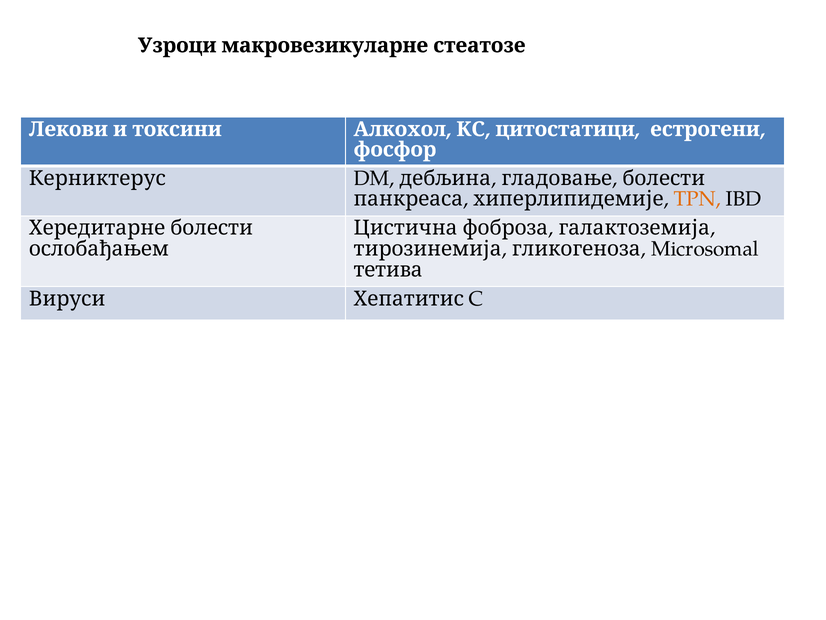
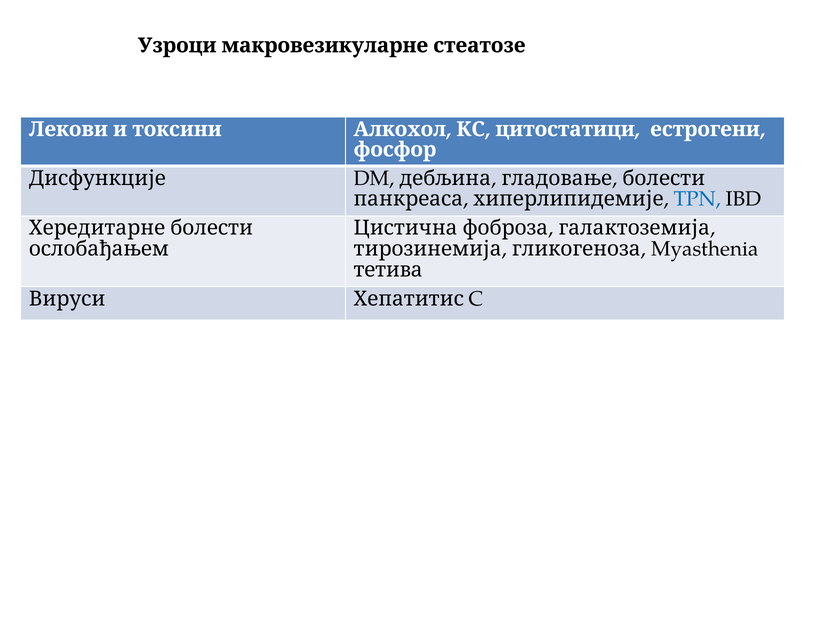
Керниктерус: Керниктерус -> Дисфункције
TPN colour: orange -> blue
Microsomal: Microsomal -> Myasthenia
